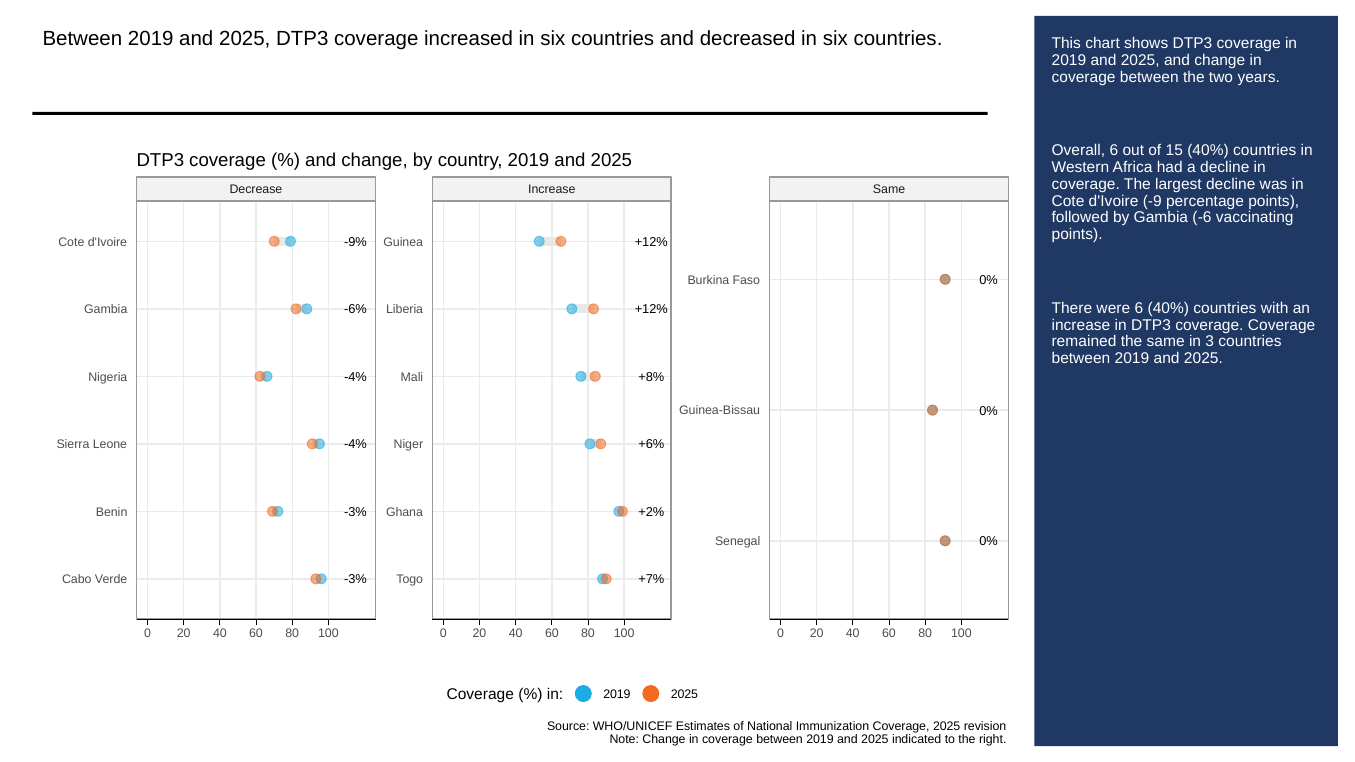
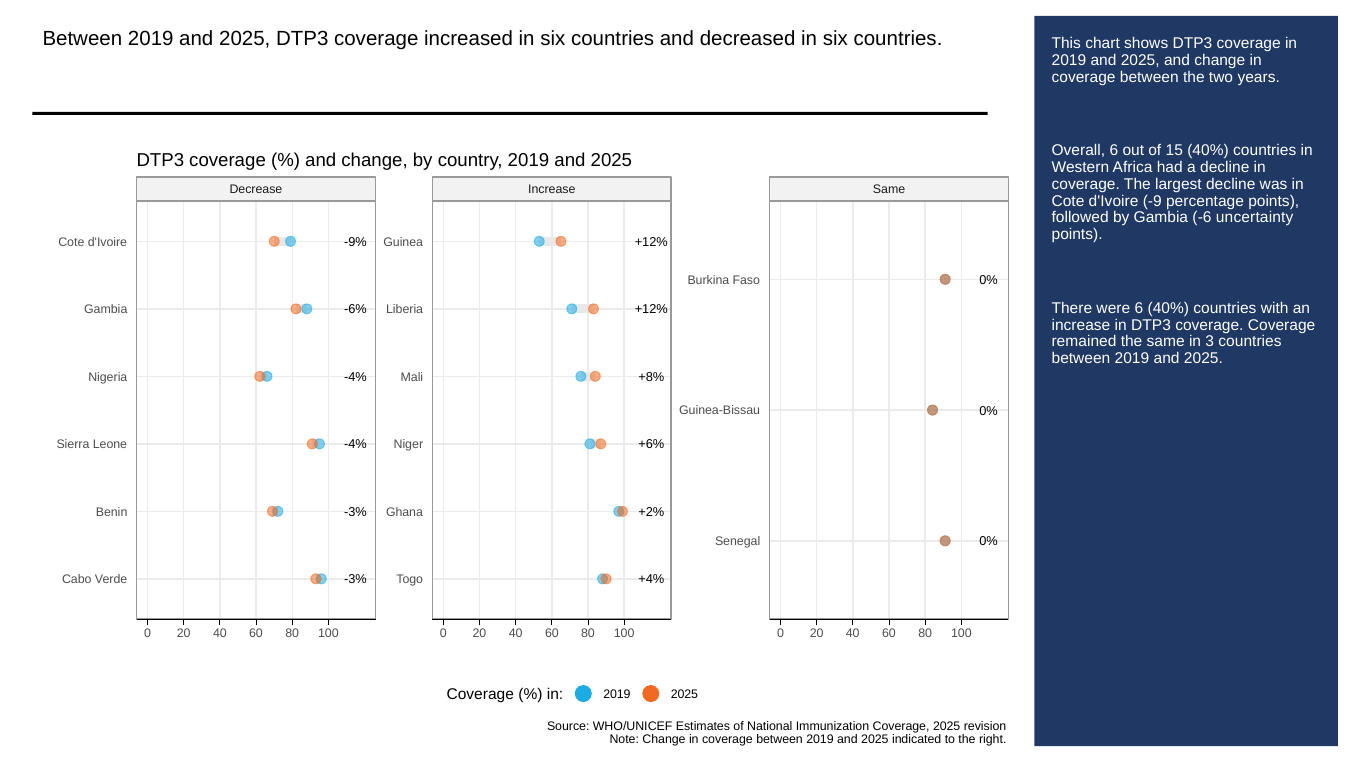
vaccinating: vaccinating -> uncertainty
+7%: +7% -> +4%
